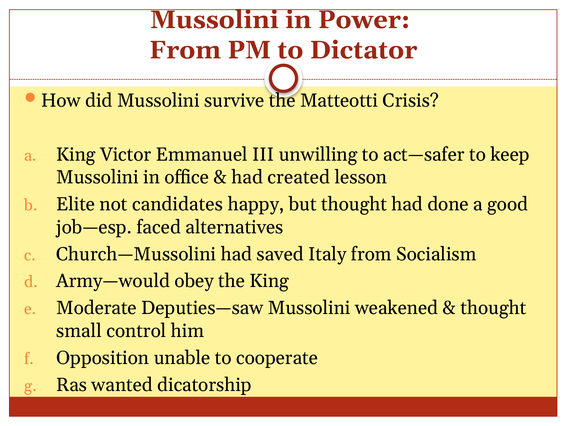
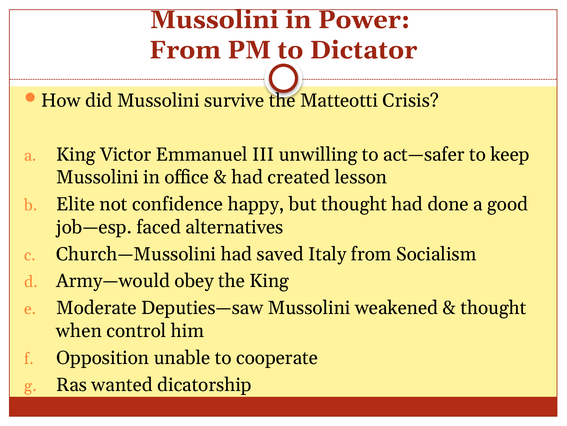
candidates: candidates -> confidence
small: small -> when
